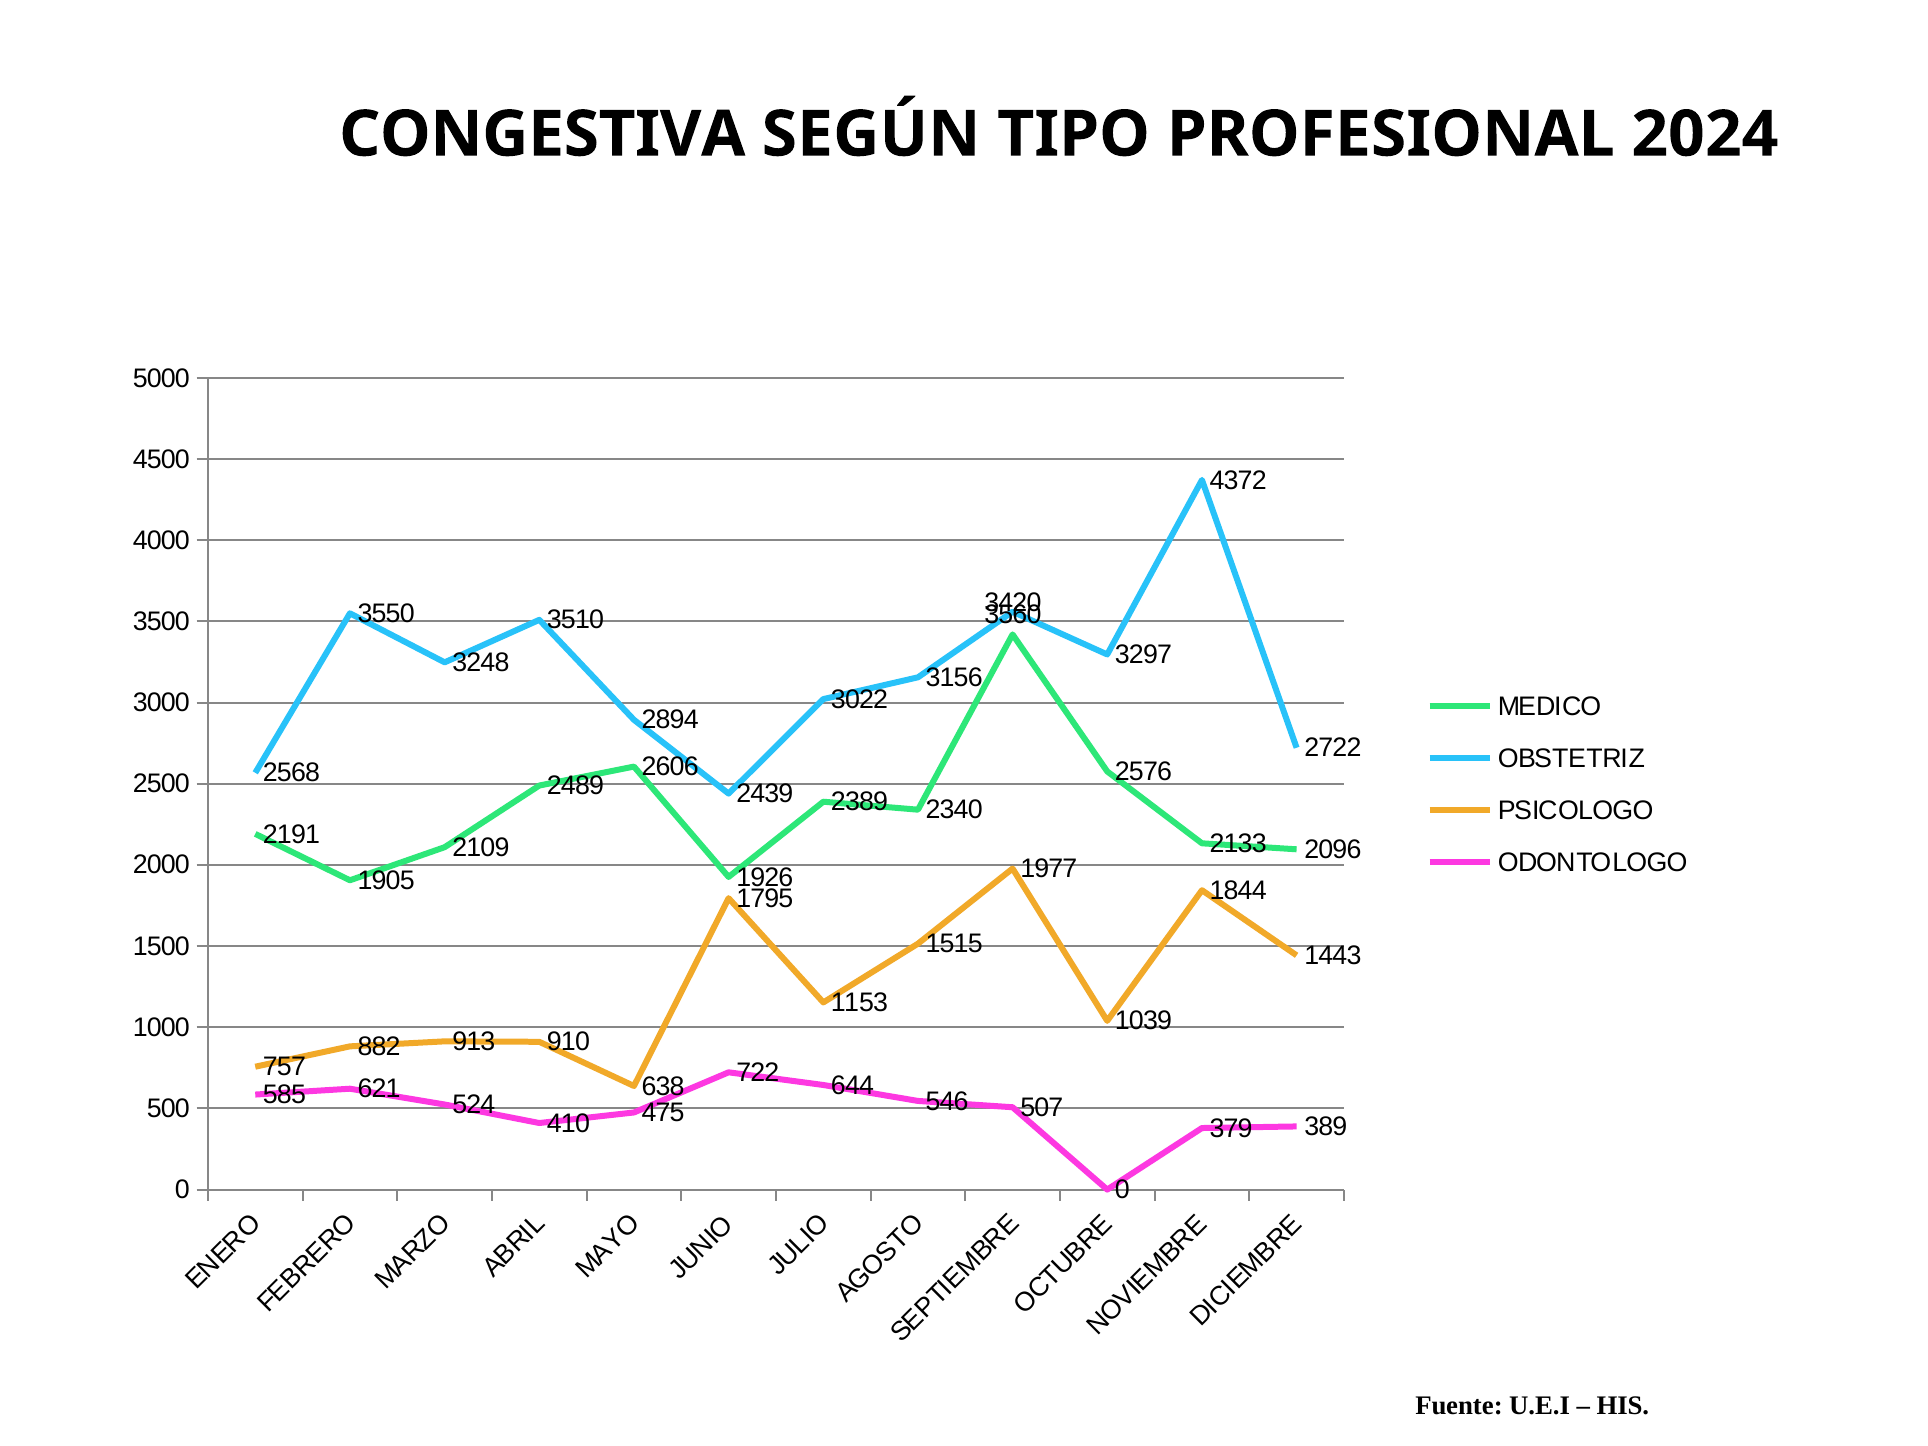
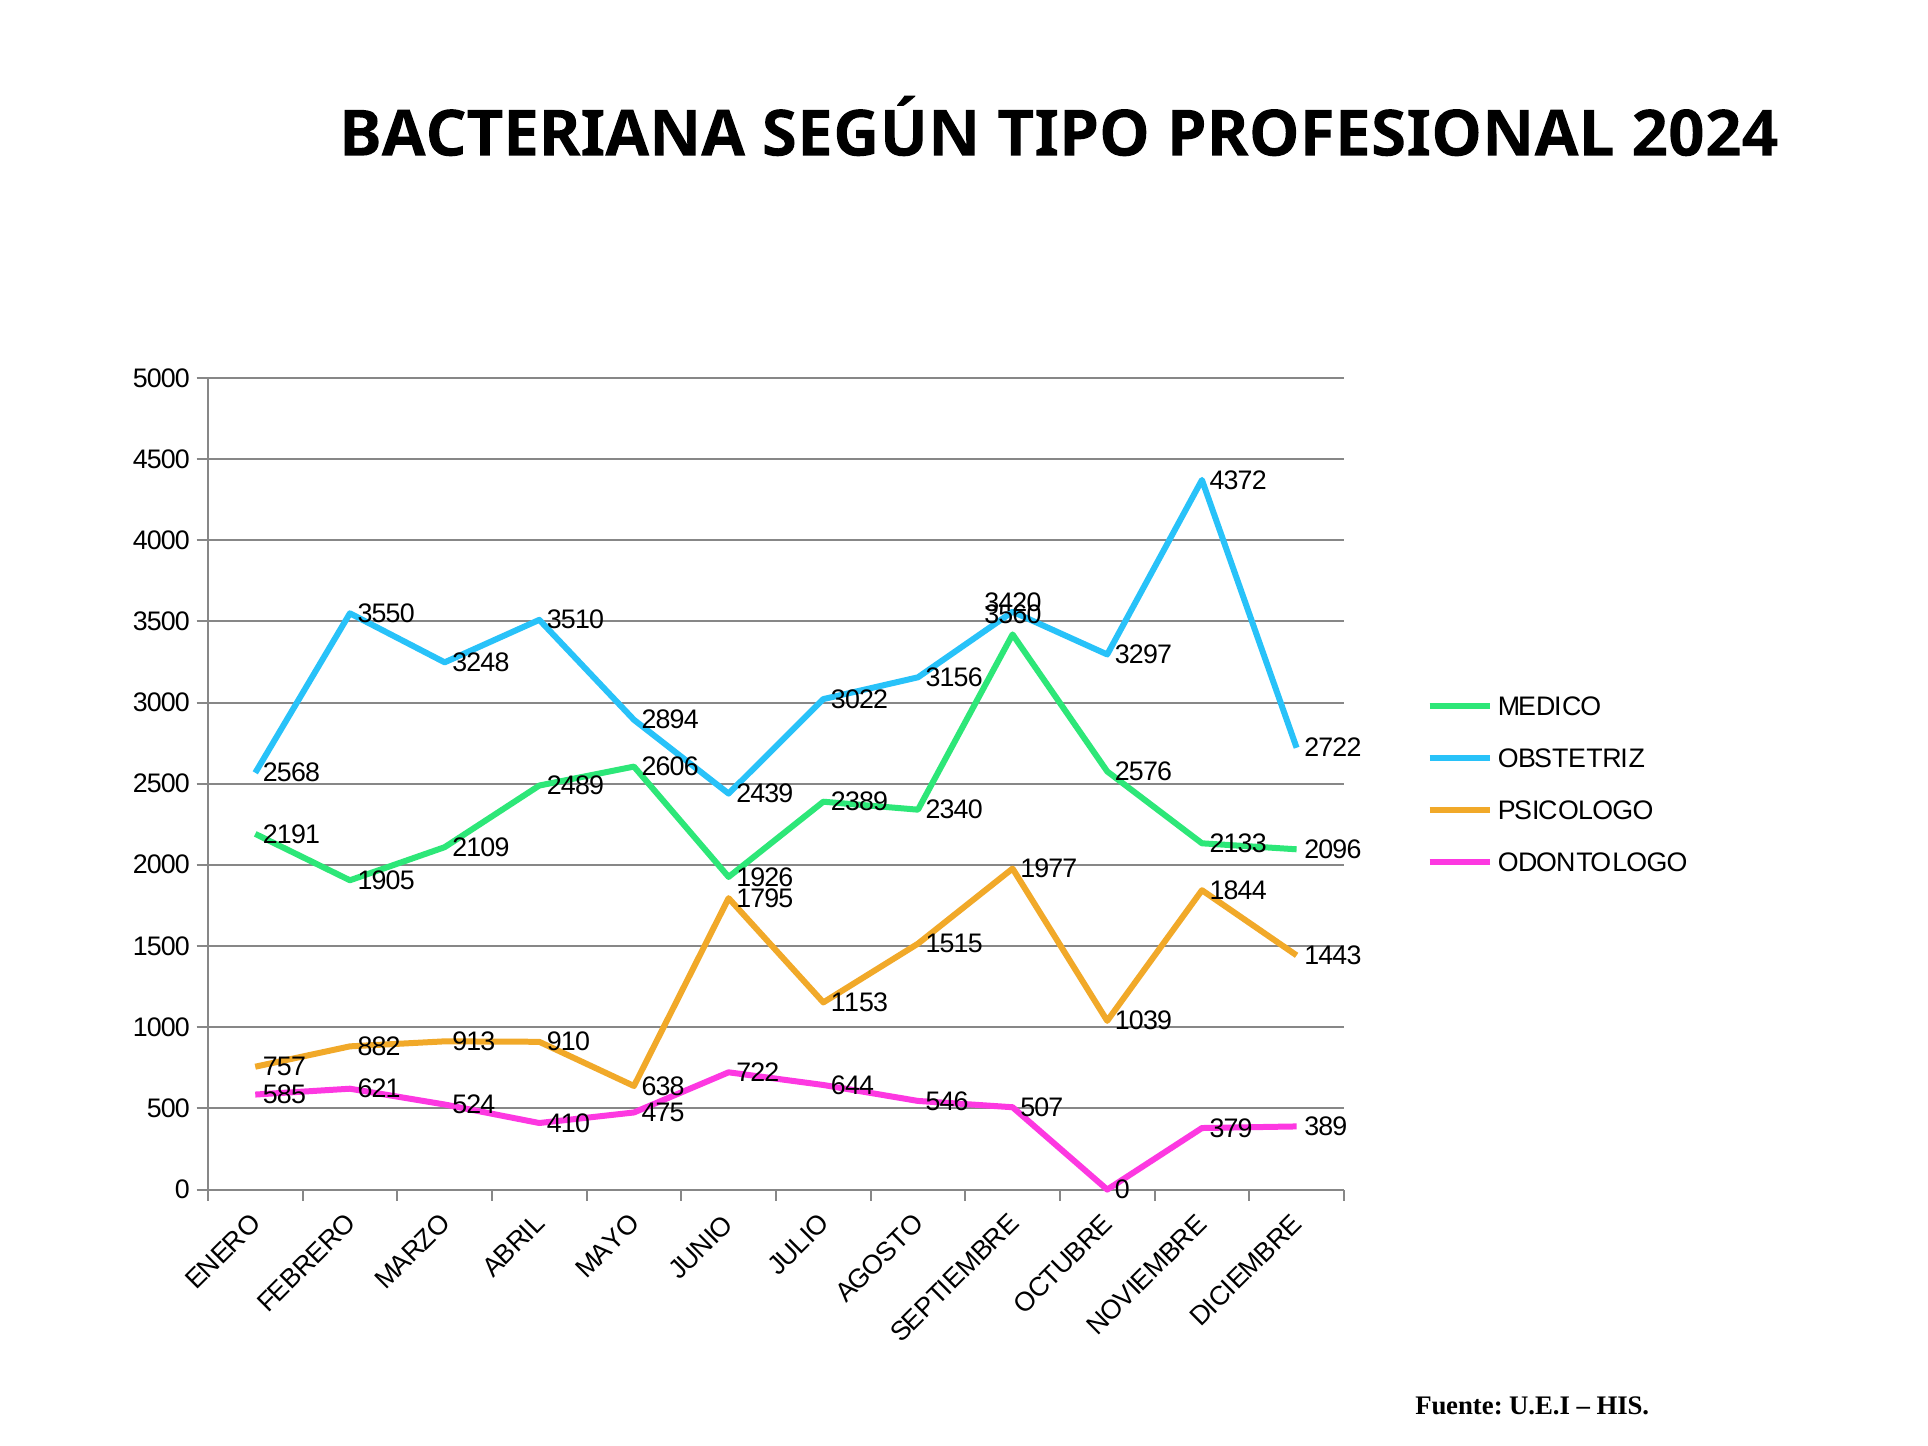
CONGESTIVA: CONGESTIVA -> BACTERIANA
